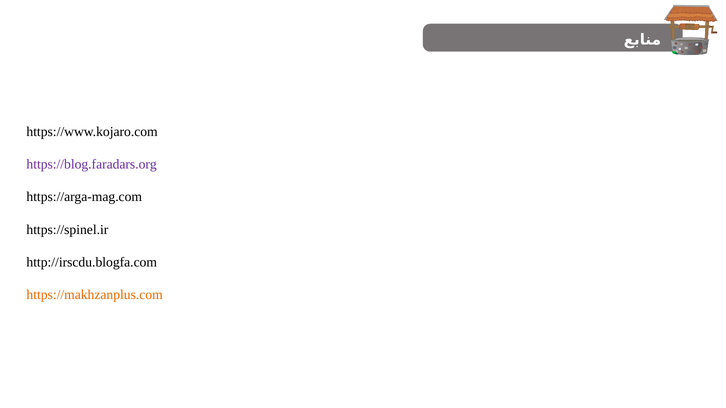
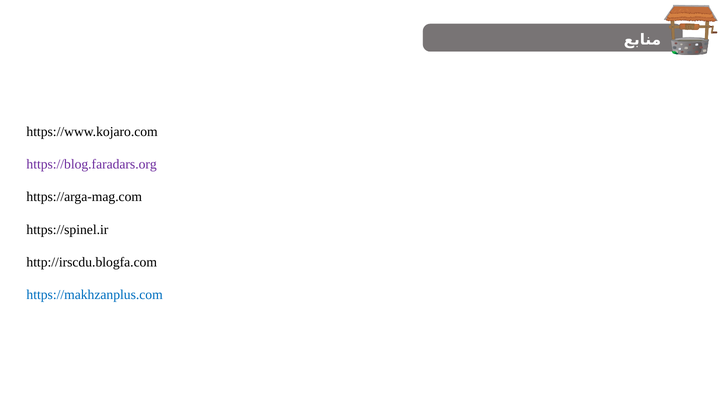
https://makhzanplus.com colour: orange -> blue
